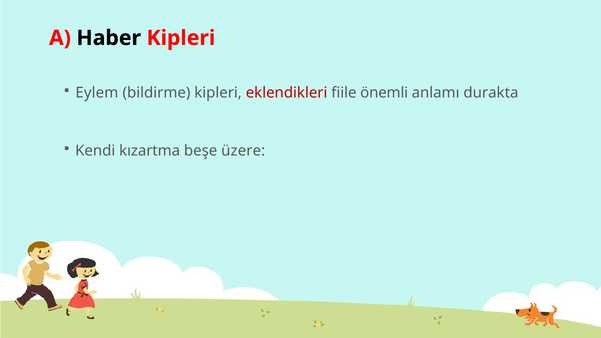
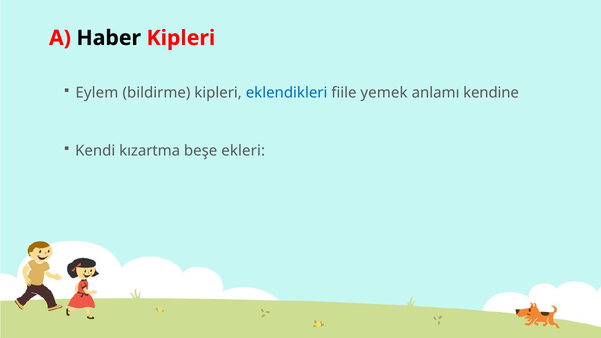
eklendikleri colour: red -> blue
önemli: önemli -> yemek
durakta: durakta -> kendine
üzere: üzere -> ekleri
